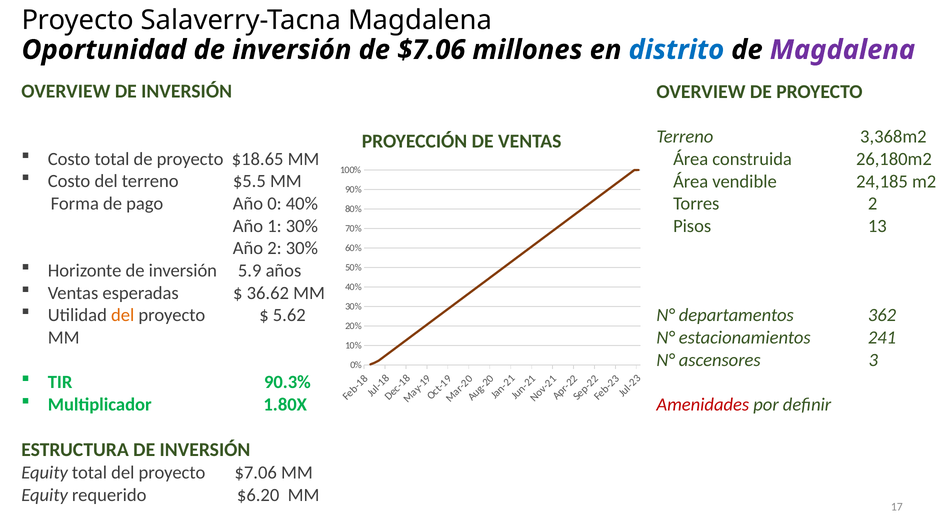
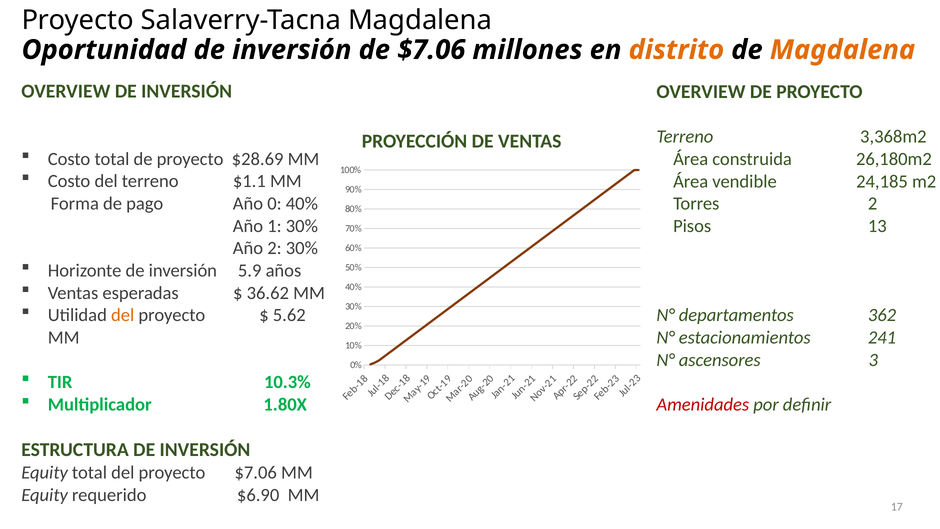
distrito colour: blue -> orange
Magdalena at (842, 50) colour: purple -> orange
$18.65: $18.65 -> $28.69
$5.5: $5.5 -> $1.1
90.3%: 90.3% -> 10.3%
$6.20: $6.20 -> $6.90
